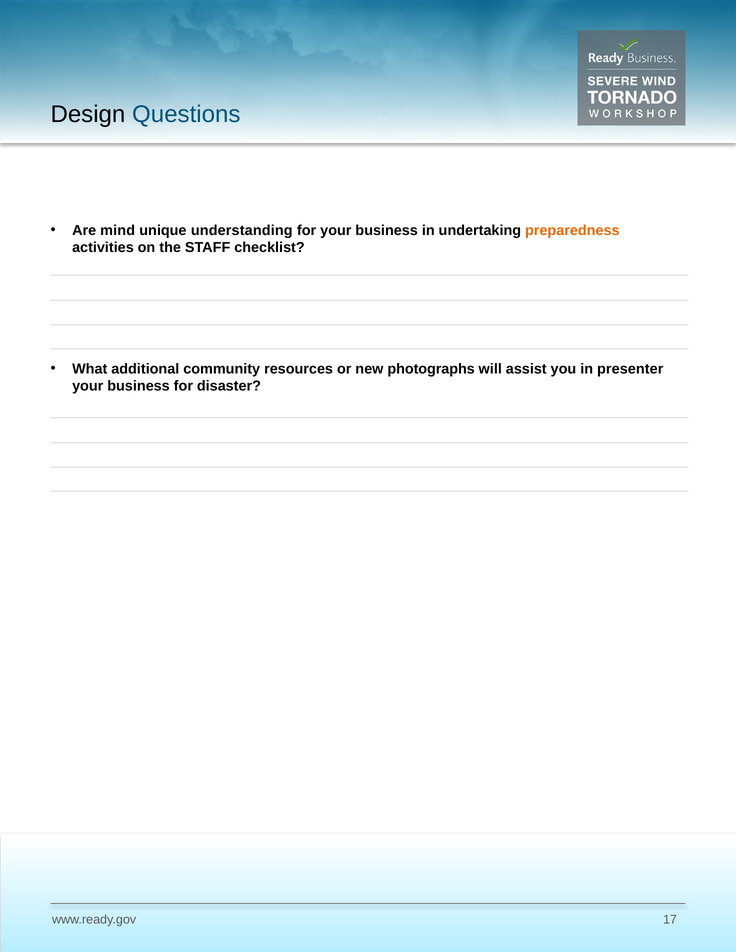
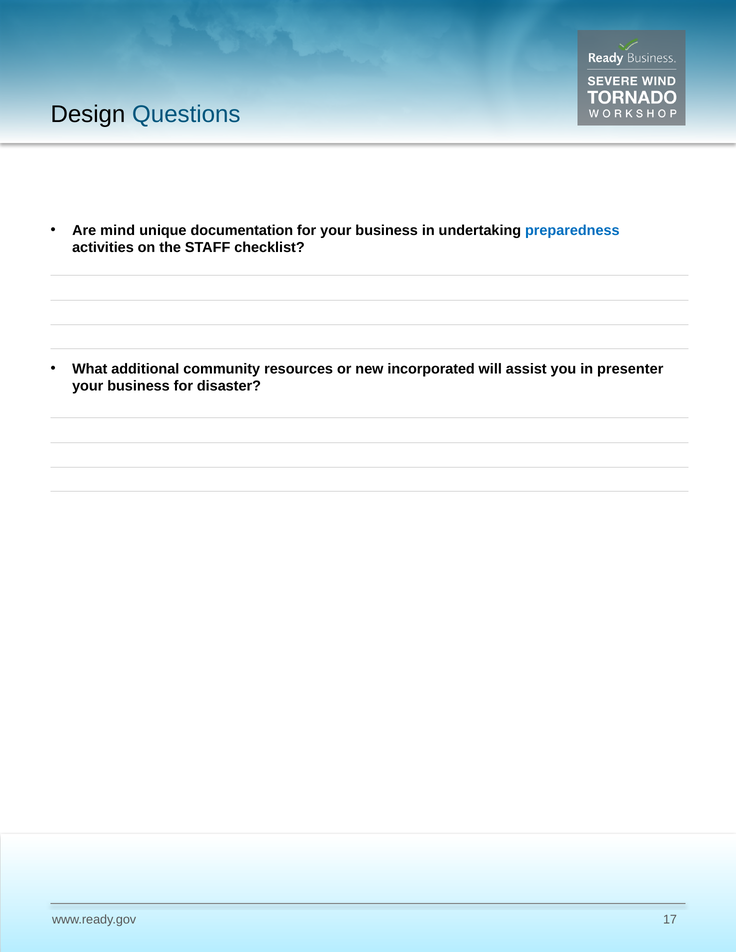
understanding: understanding -> documentation
preparedness colour: orange -> blue
photographs: photographs -> incorporated
